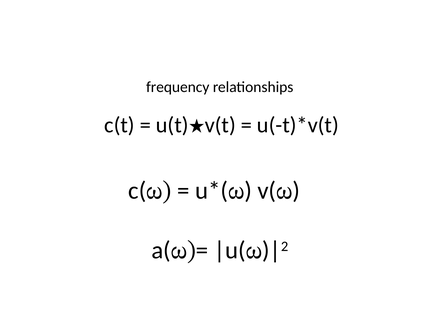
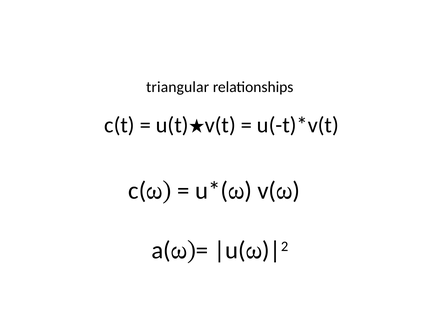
frequency: frequency -> triangular
